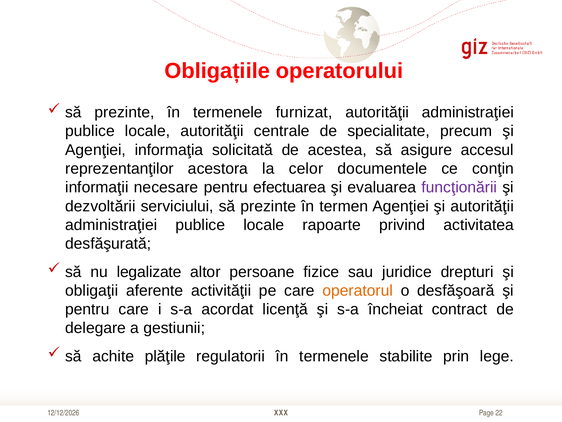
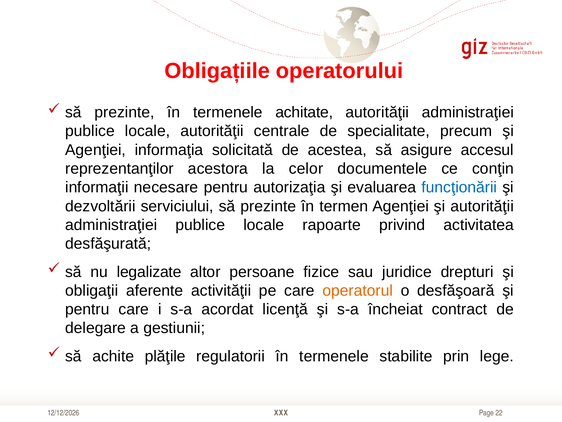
furnizat: furnizat -> achitate
efectuarea: efectuarea -> autorizaţia
funcţionării colour: purple -> blue
